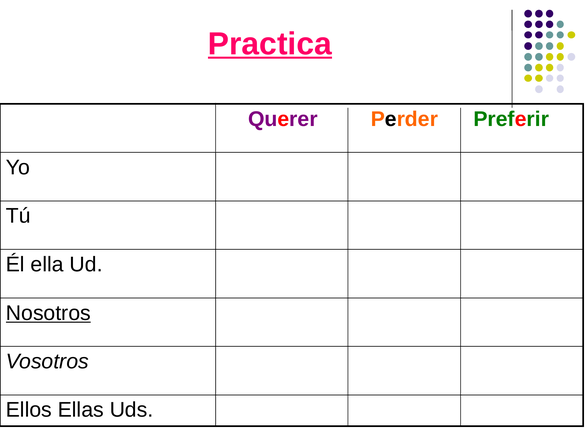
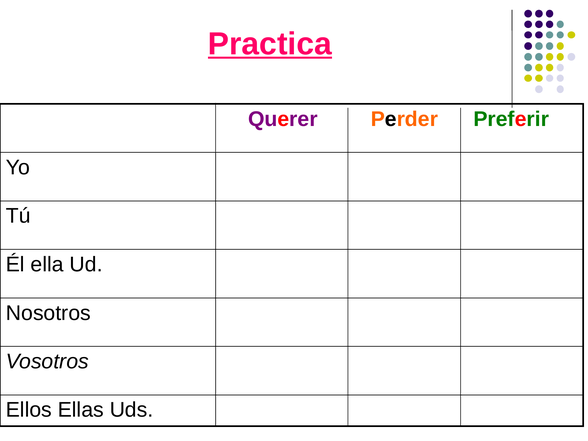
Nosotros underline: present -> none
